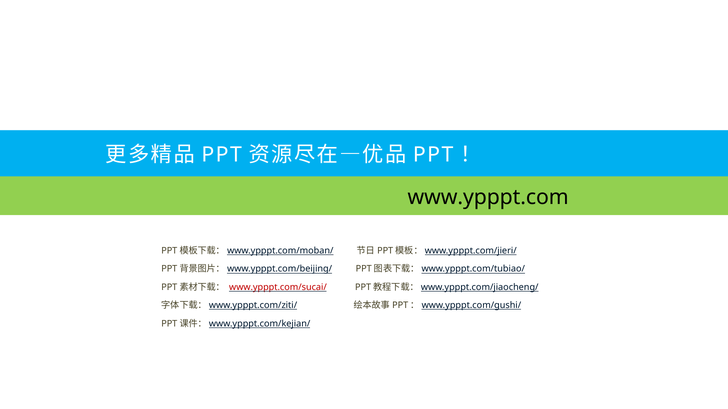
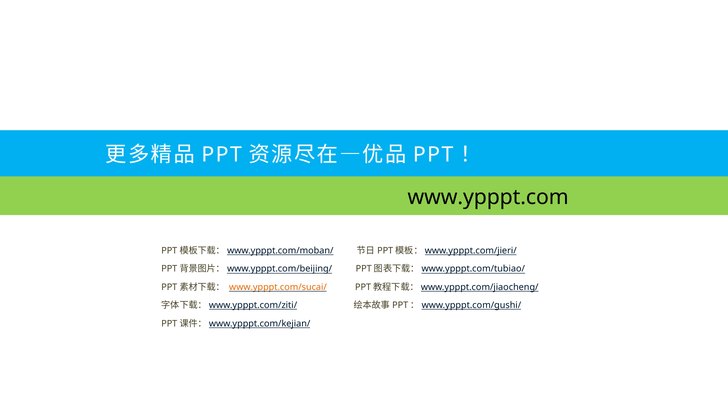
www.ypppt.com/sucai/ colour: red -> orange
